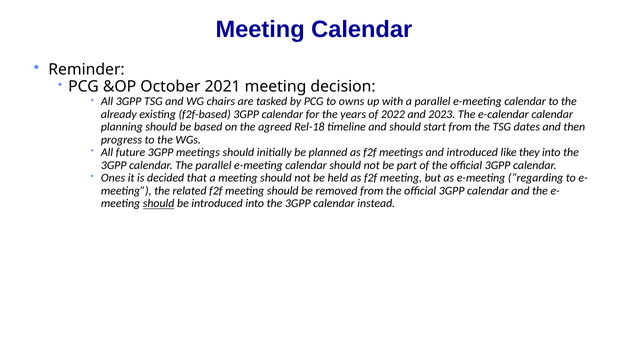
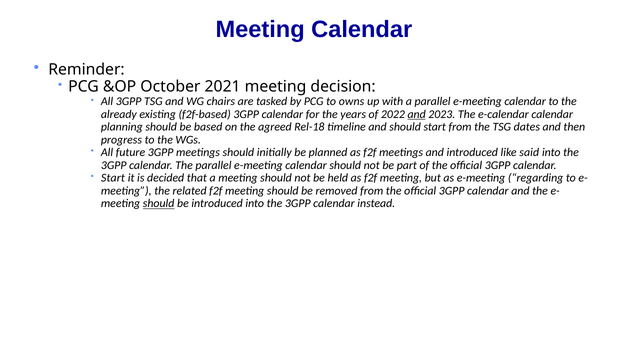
and at (417, 114) underline: none -> present
they: they -> said
Ones at (113, 178): Ones -> Start
